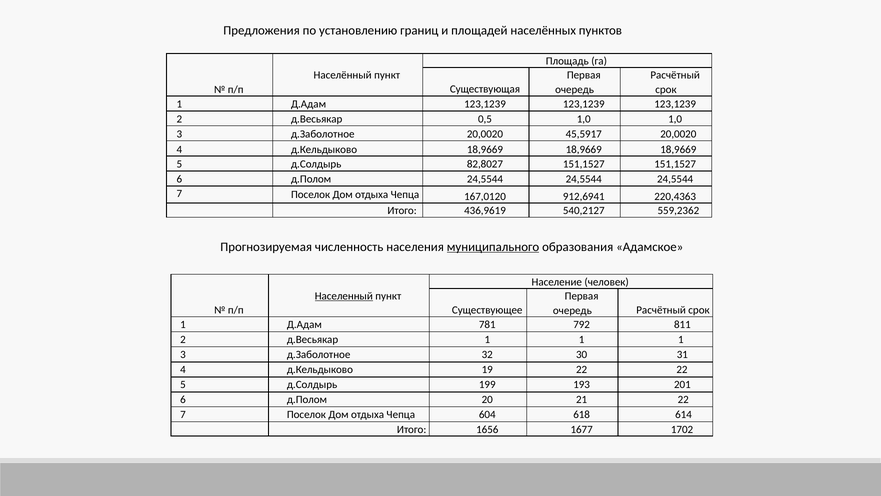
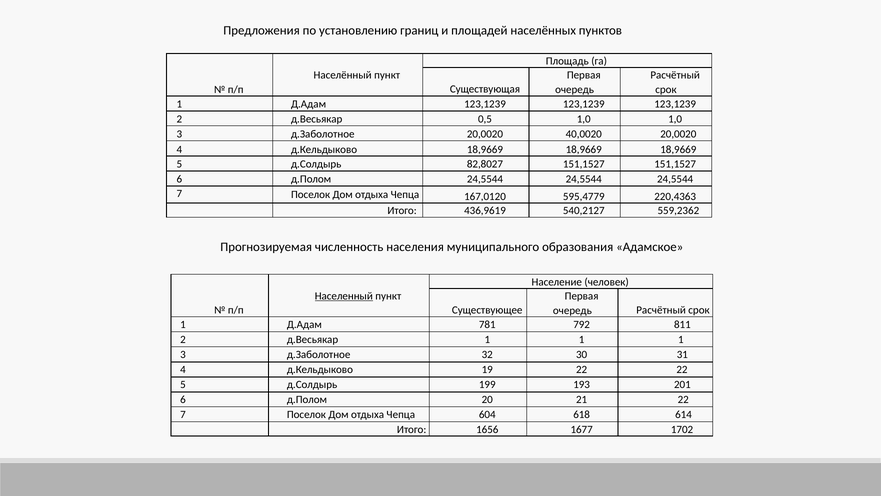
45,5917: 45,5917 -> 40,0020
912,6941: 912,6941 -> 595,4779
муниципального underline: present -> none
